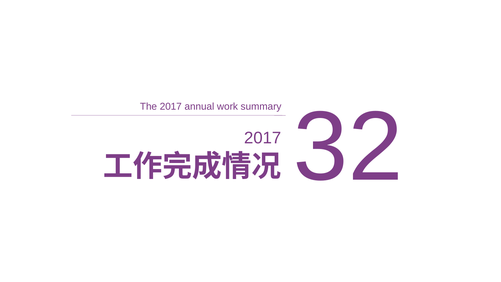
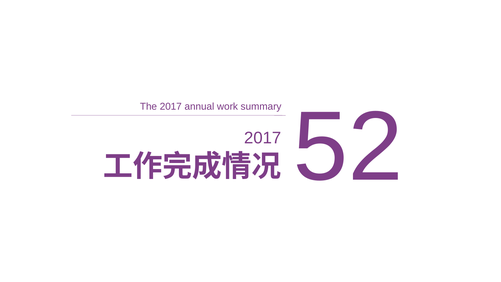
32: 32 -> 52
